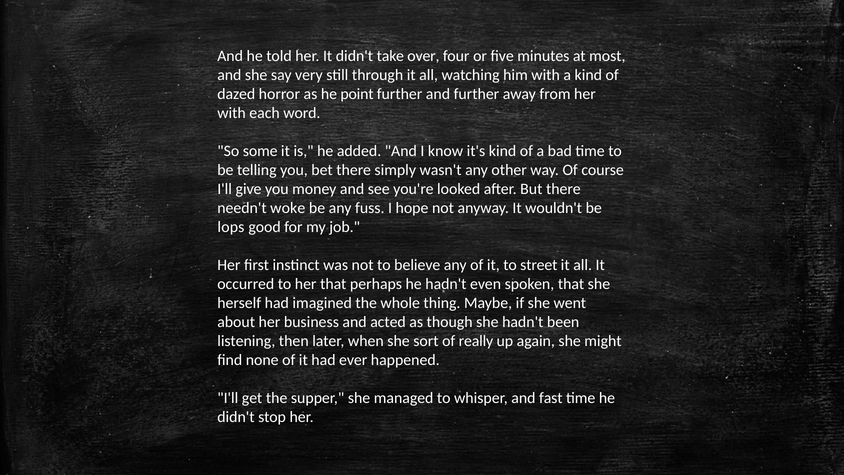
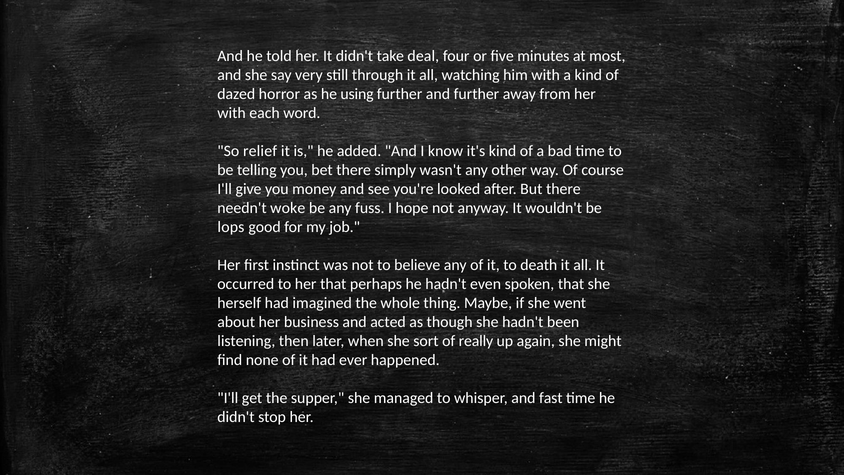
over: over -> deal
point: point -> using
some: some -> relief
street: street -> death
